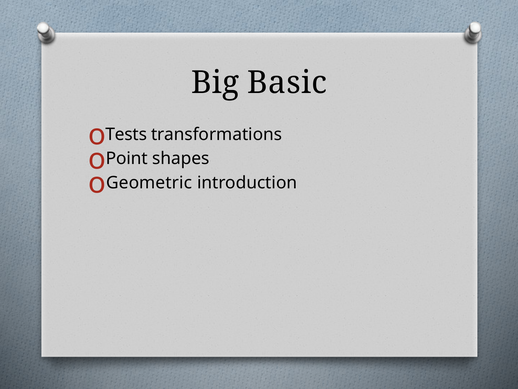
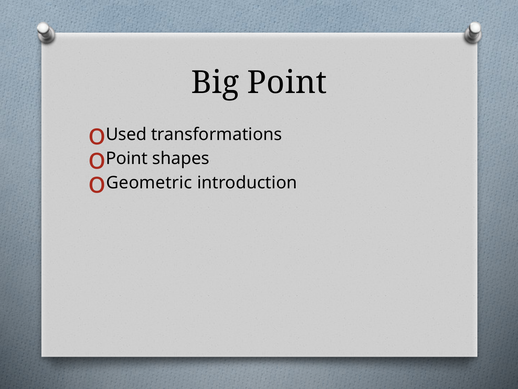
Big Basic: Basic -> Point
Tests: Tests -> Used
